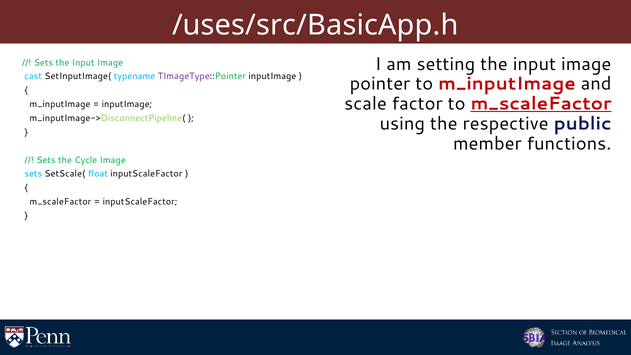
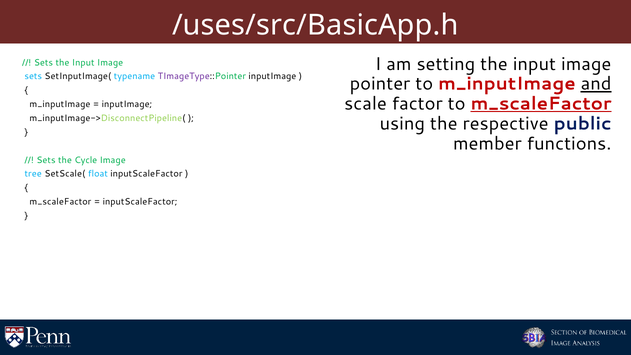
cast at (33, 76): cast -> sets
and underline: none -> present
sets at (33, 174): sets -> tree
